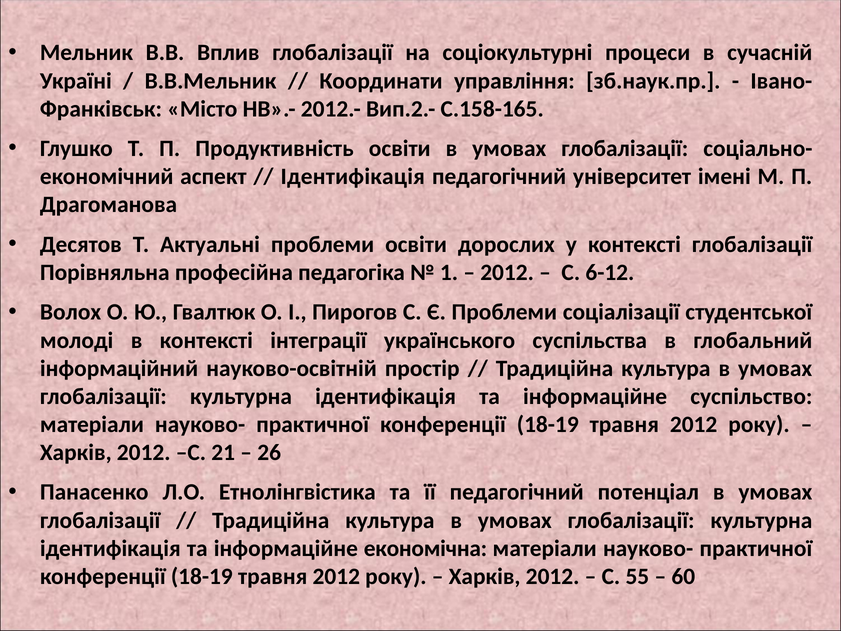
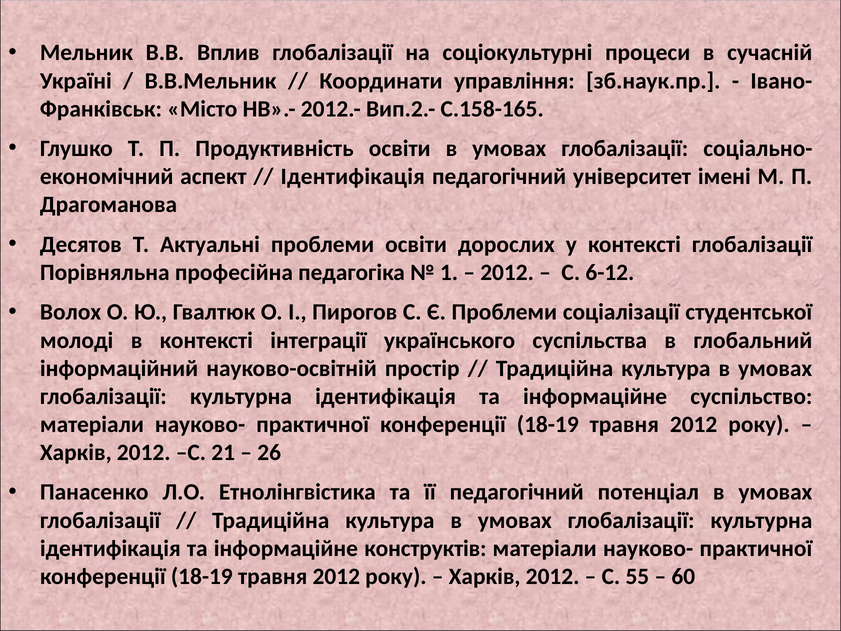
економічна: економічна -> конструктів
